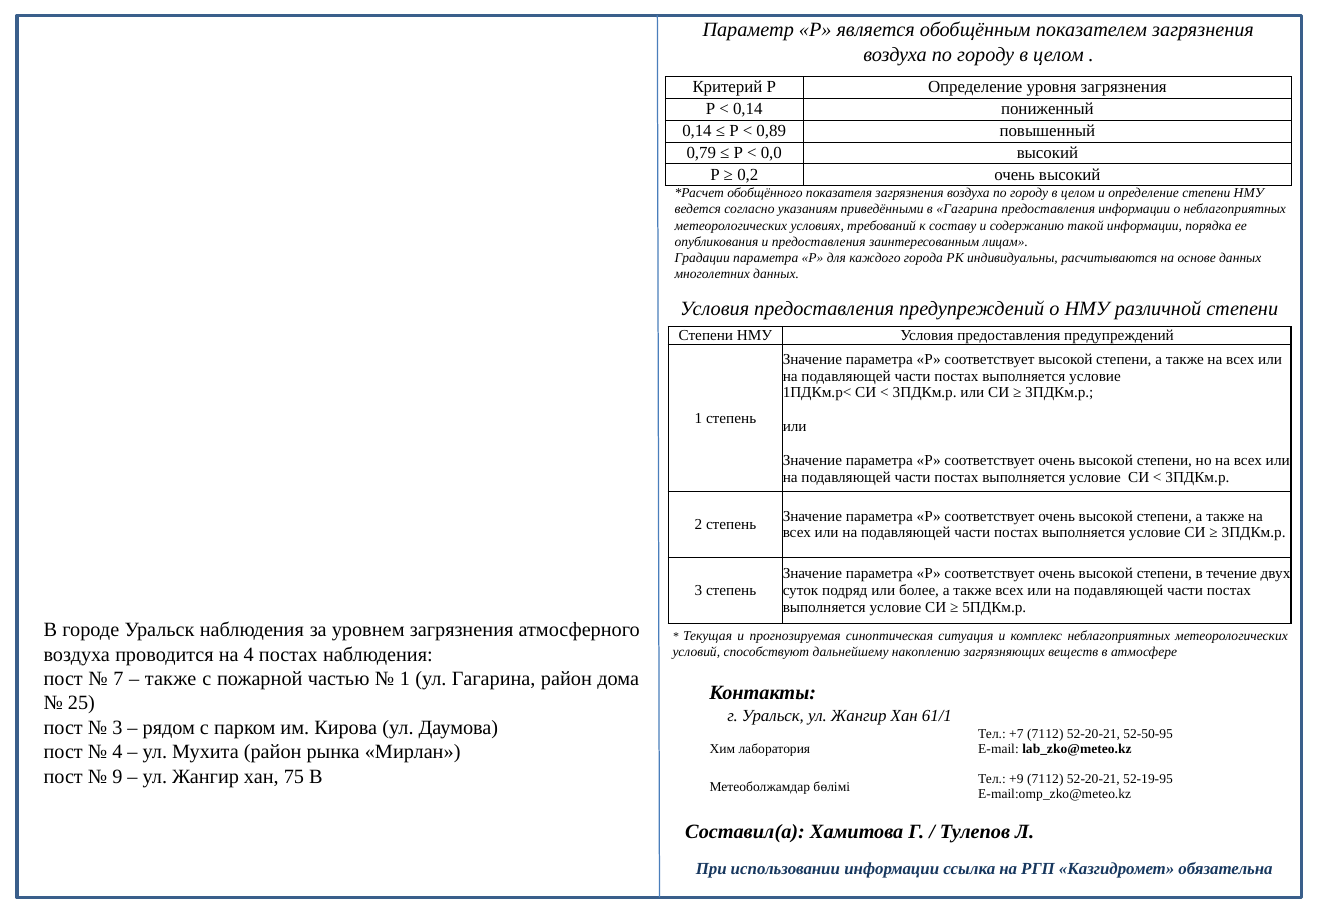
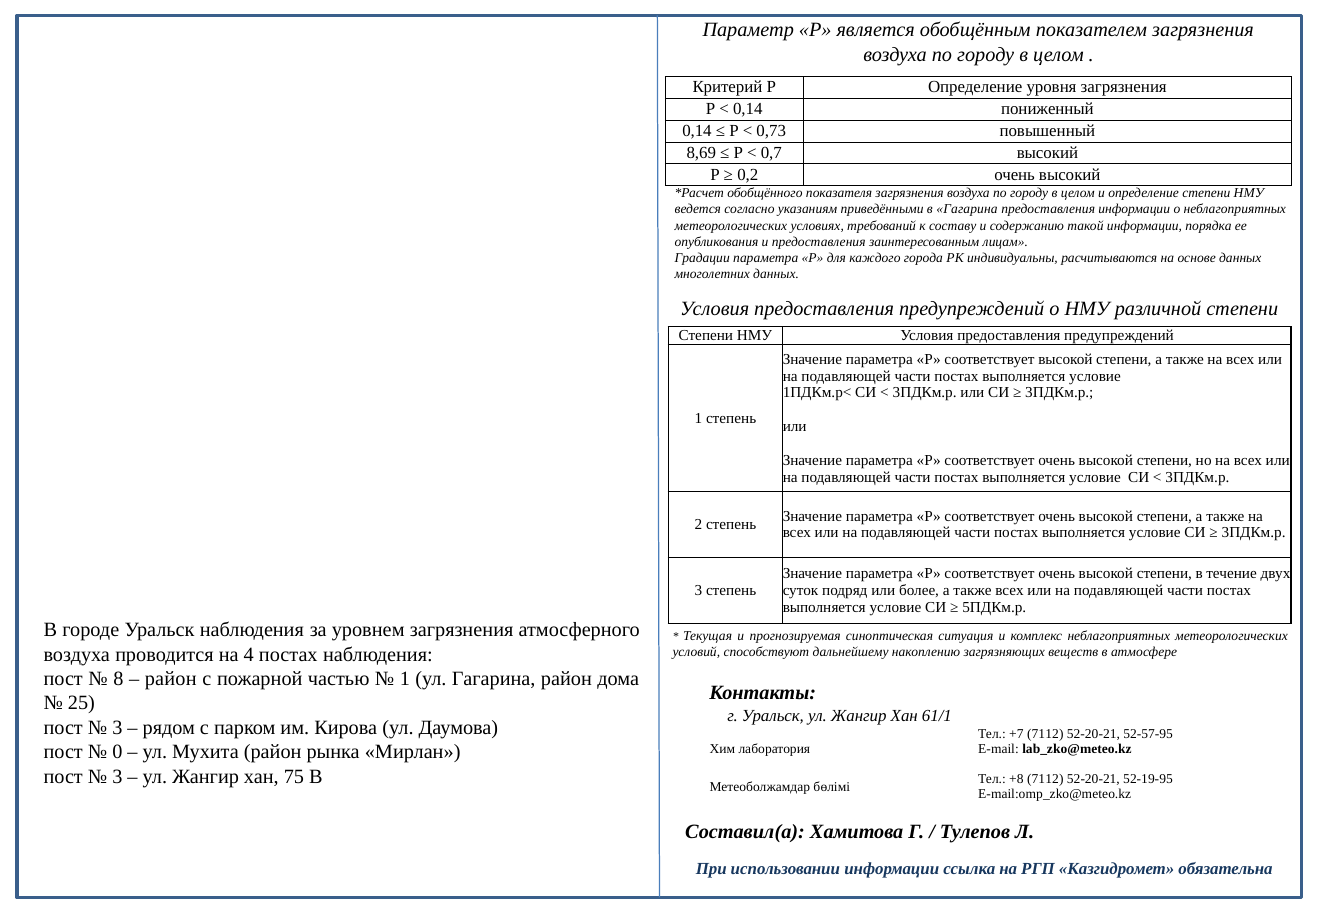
0,89: 0,89 -> 0,73
0,79: 0,79 -> 8,69
0,0: 0,0 -> 0,7
7: 7 -> 8
также at (171, 679): также -> район
52-50-95: 52-50-95 -> 52-57-95
4 at (117, 752): 4 -> 0
9 at (117, 776): 9 -> 3
+9: +9 -> +8
